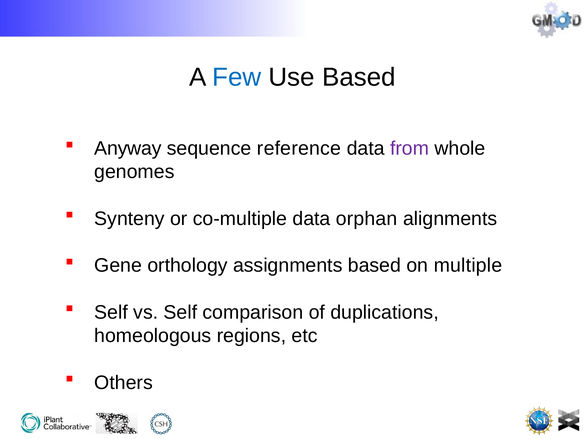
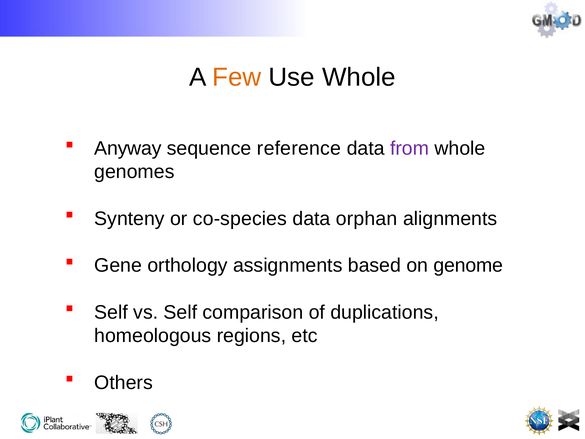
Few colour: blue -> orange
Use Based: Based -> Whole
co-multiple: co-multiple -> co-species
multiple: multiple -> genome
